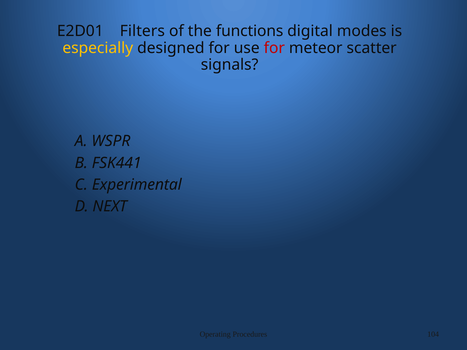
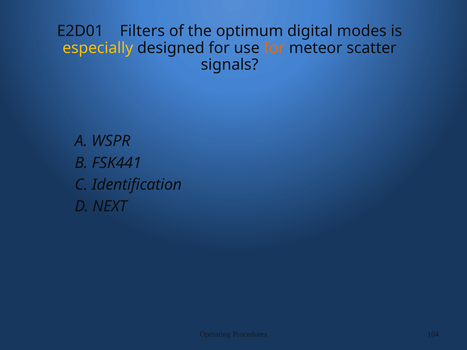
functions: functions -> optimum
for at (274, 48) colour: red -> orange
Experimental: Experimental -> Identification
